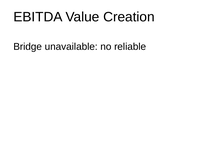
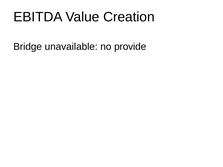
reliable: reliable -> provide
